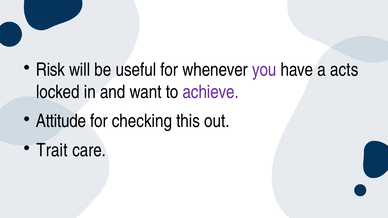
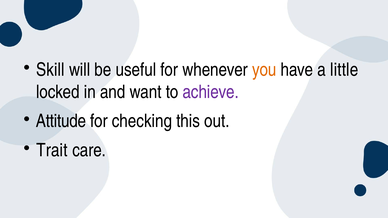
Risk: Risk -> Skill
you colour: purple -> orange
acts: acts -> little
